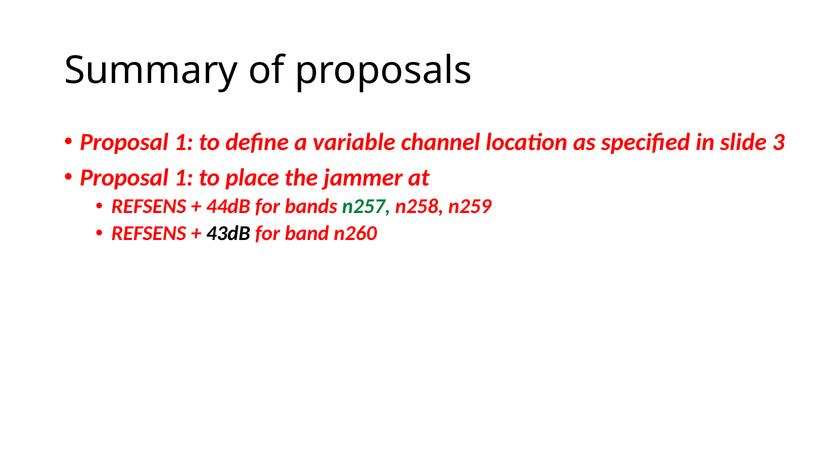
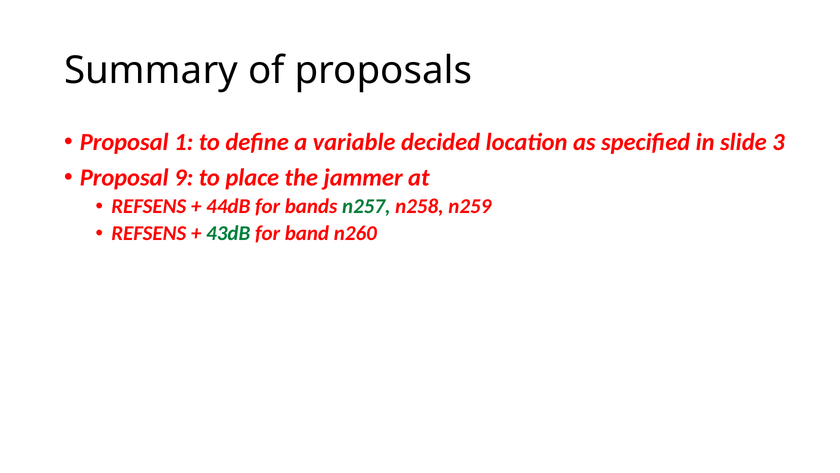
channel: channel -> decided
1 at (184, 177): 1 -> 9
43dB colour: black -> green
